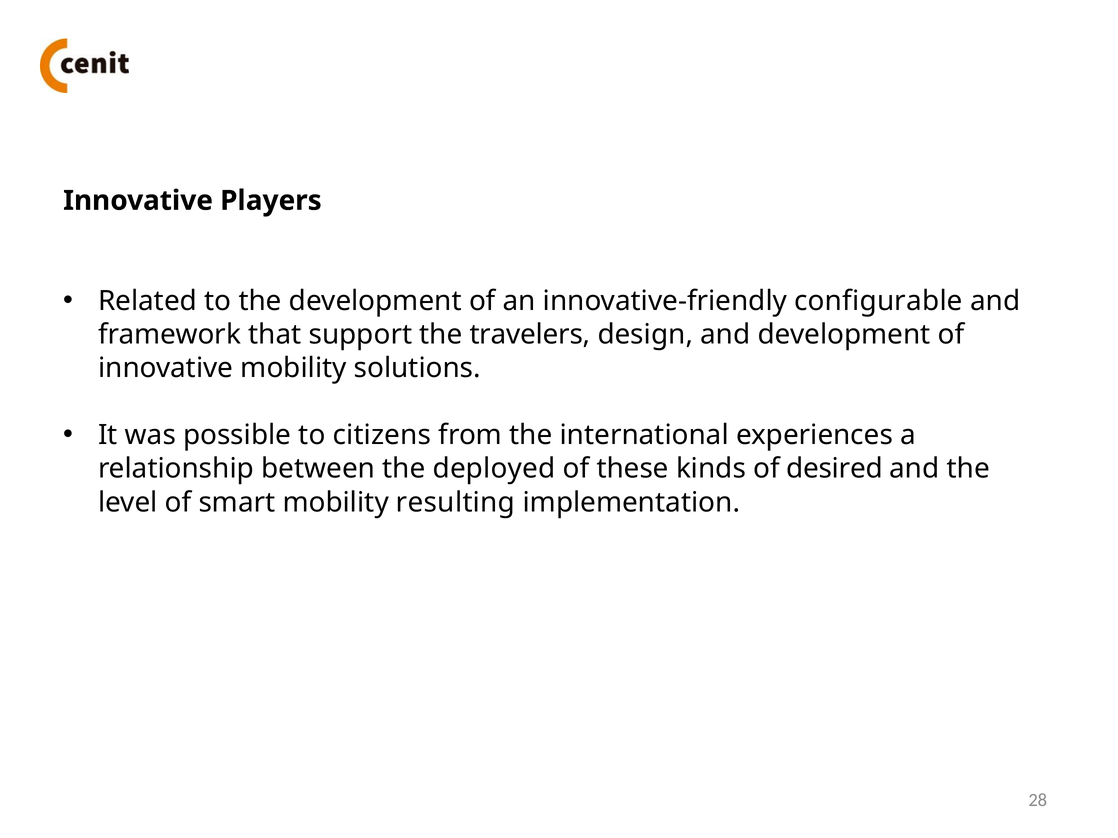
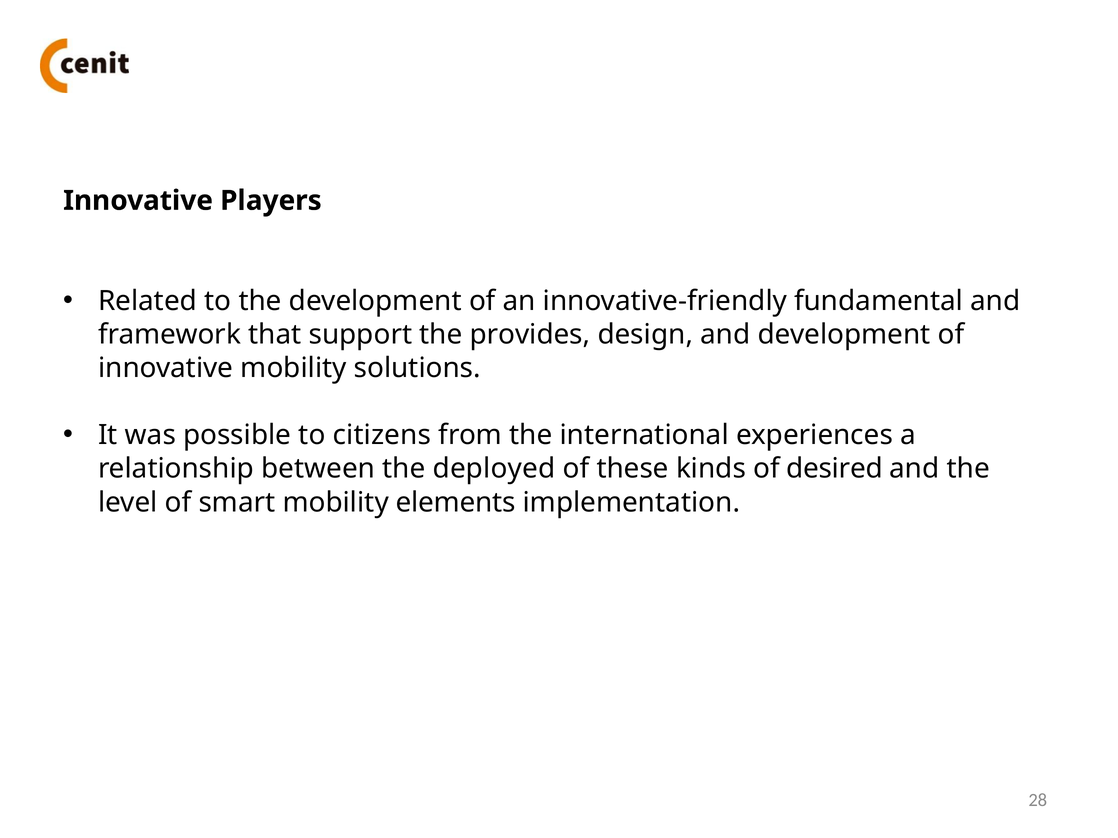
configurable: configurable -> fundamental
travelers: travelers -> provides
resulting: resulting -> elements
